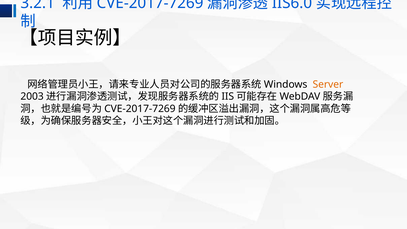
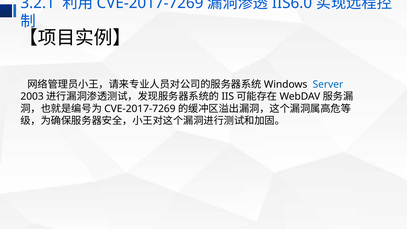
Server colour: orange -> blue
